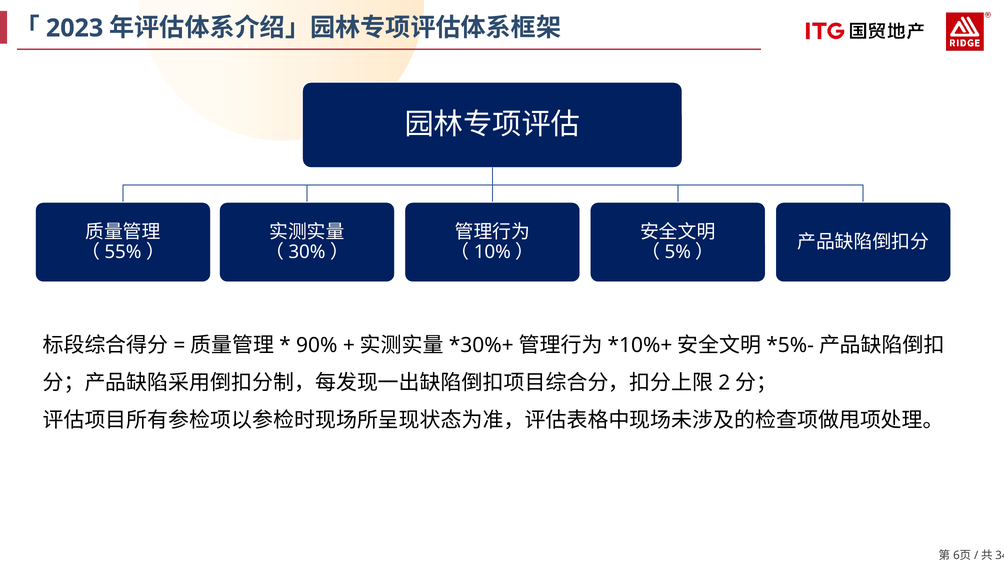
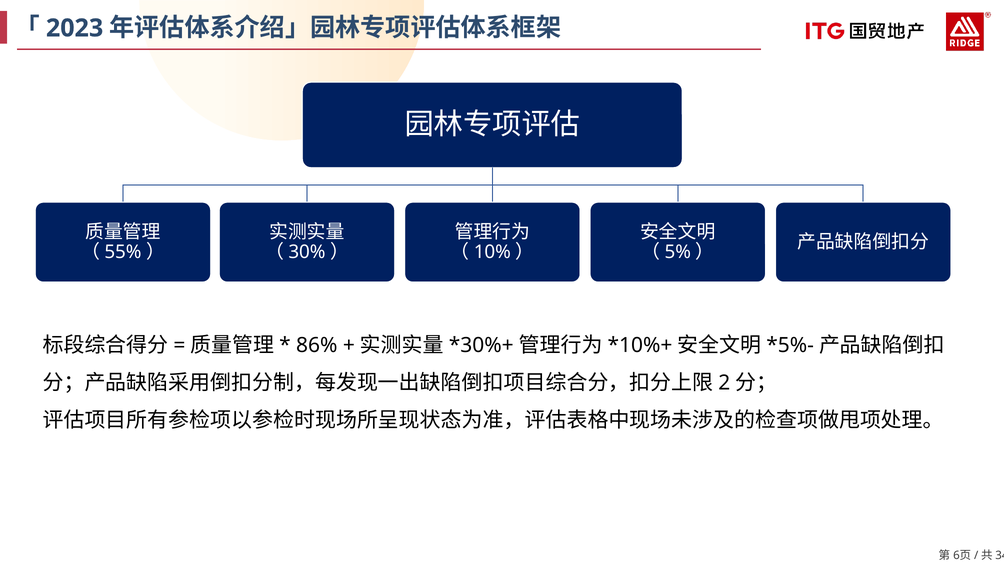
90%: 90% -> 86%
